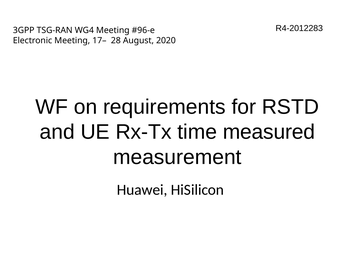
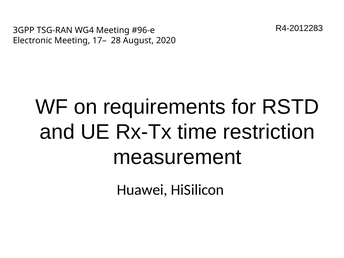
measured: measured -> restriction
